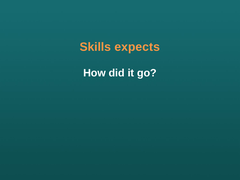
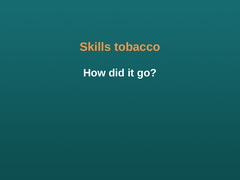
expects: expects -> tobacco
